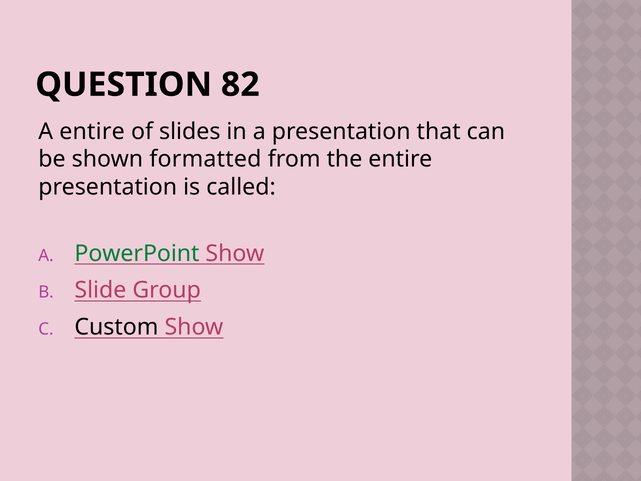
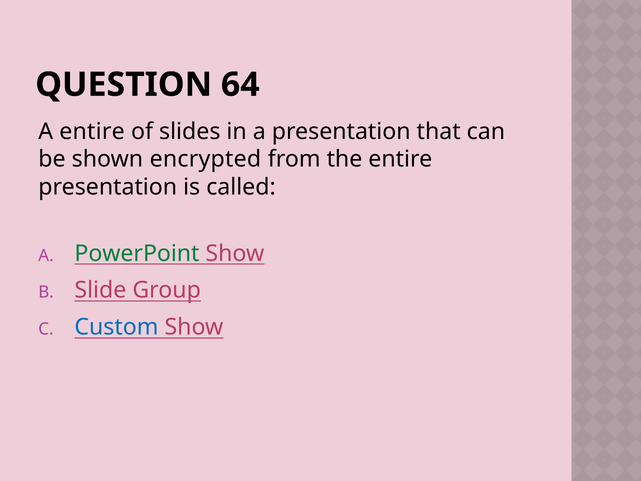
82: 82 -> 64
formatted: formatted -> encrypted
Custom colour: black -> blue
